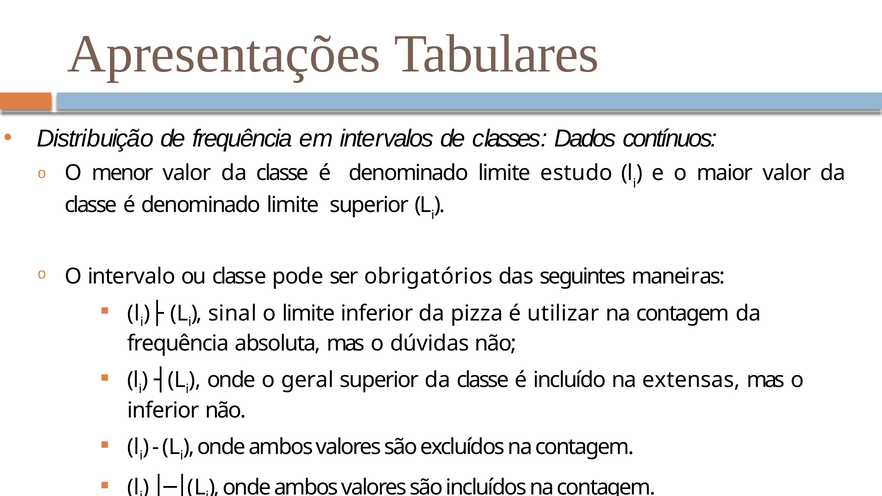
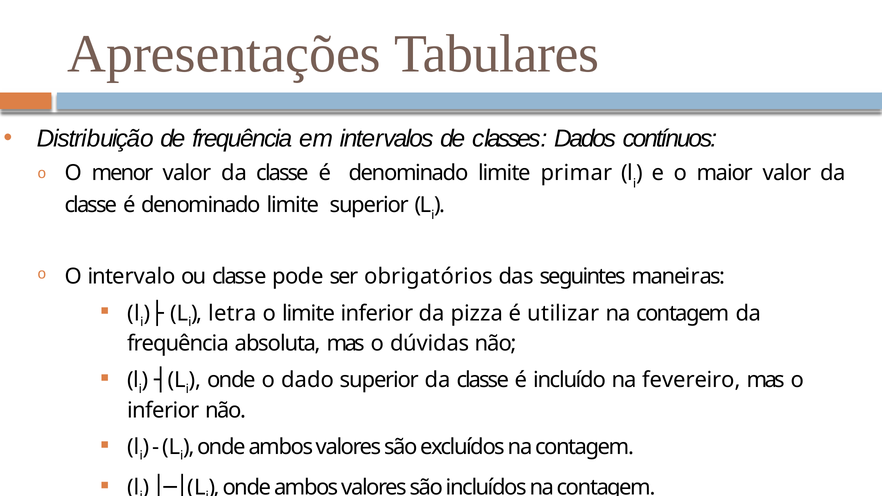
estudo: estudo -> primar
sinal: sinal -> letra
geral: geral -> dado
extensas: extensas -> fevereiro
